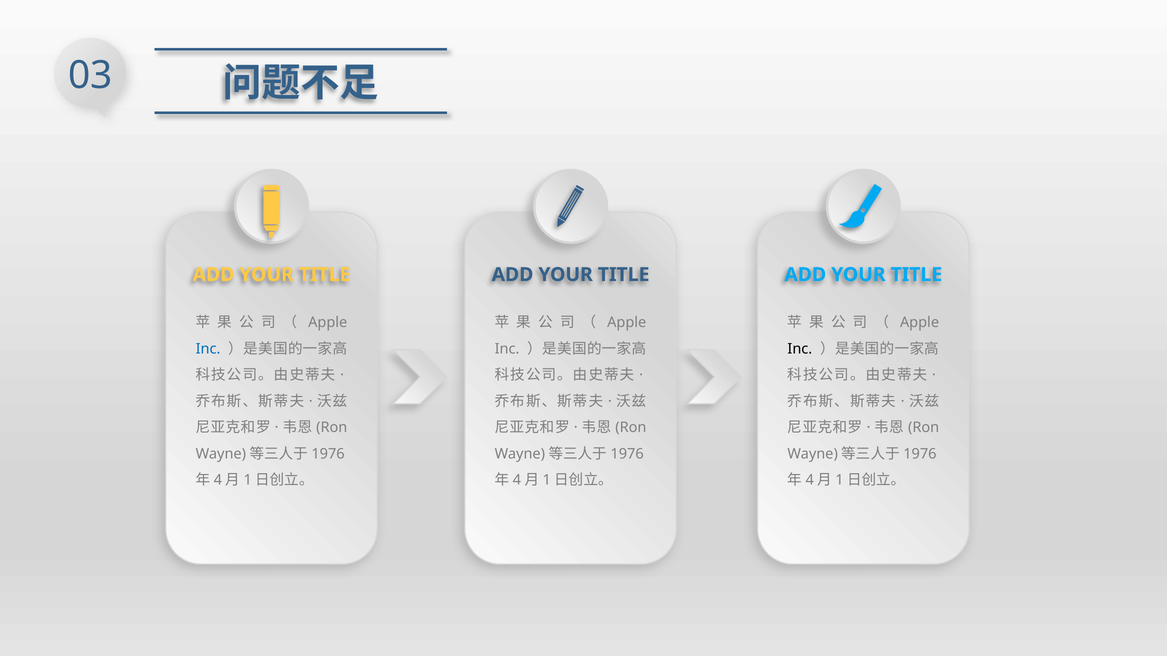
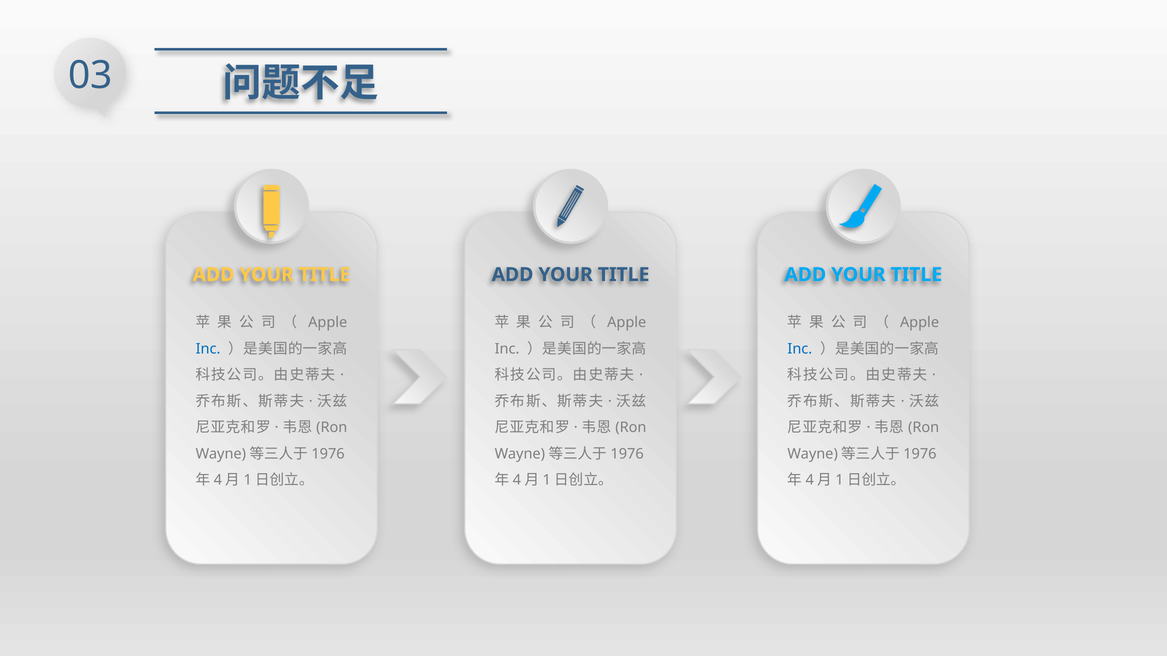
Inc at (800, 349) colour: black -> blue
